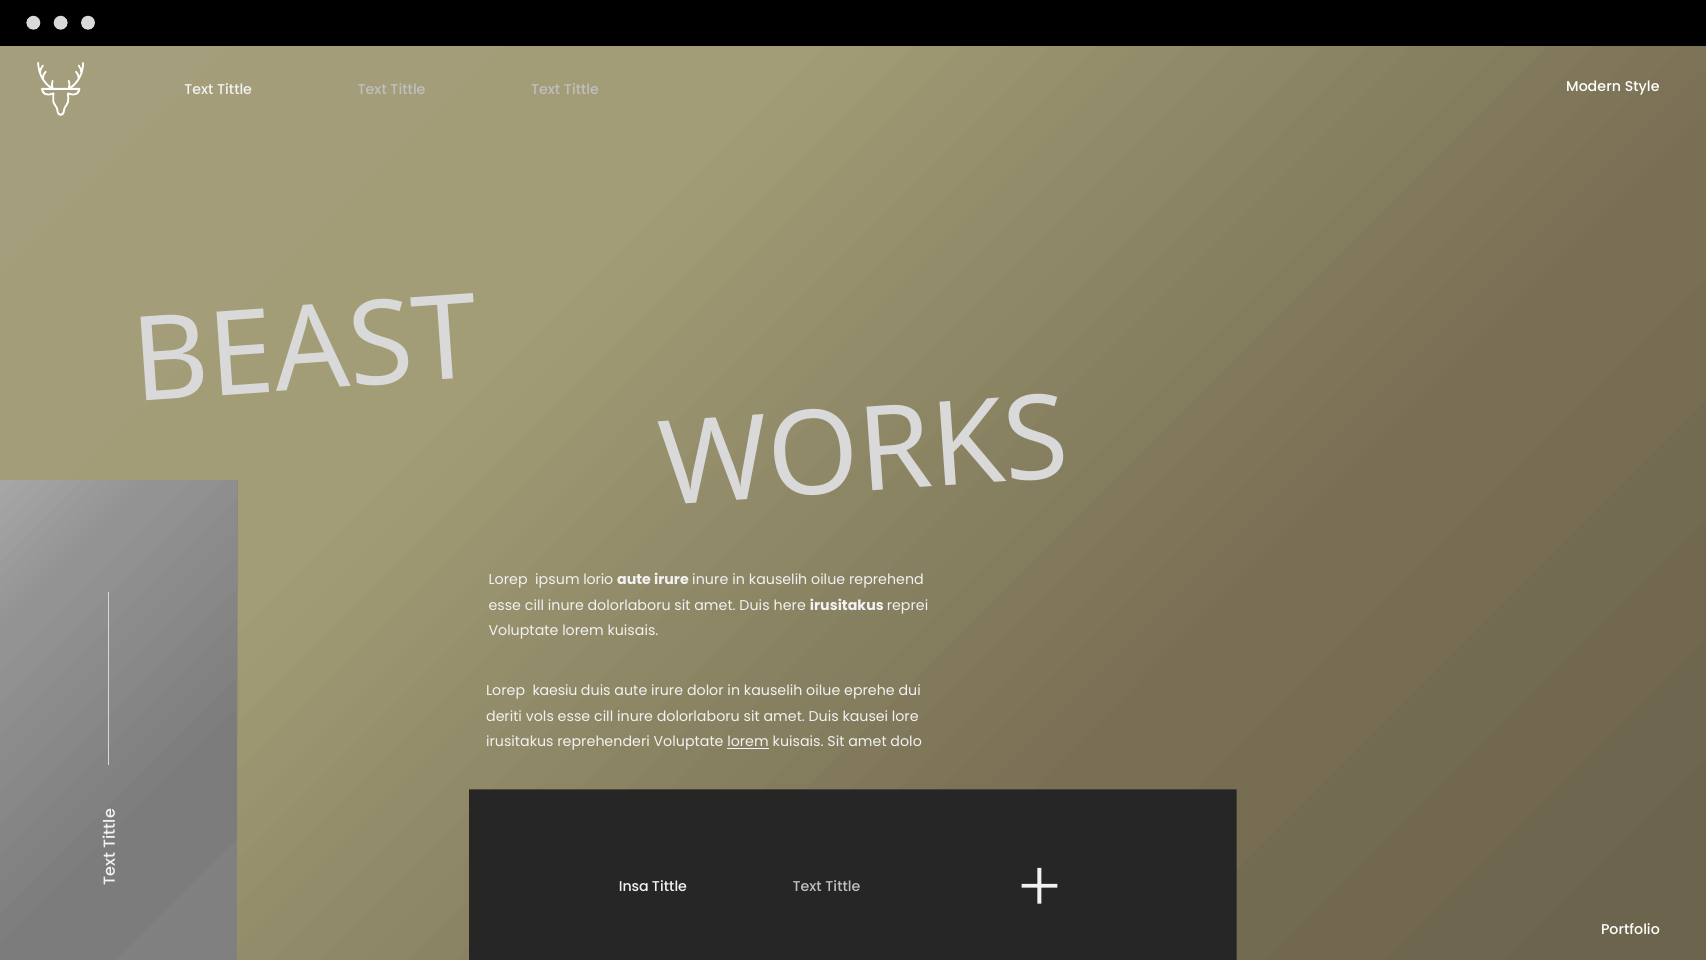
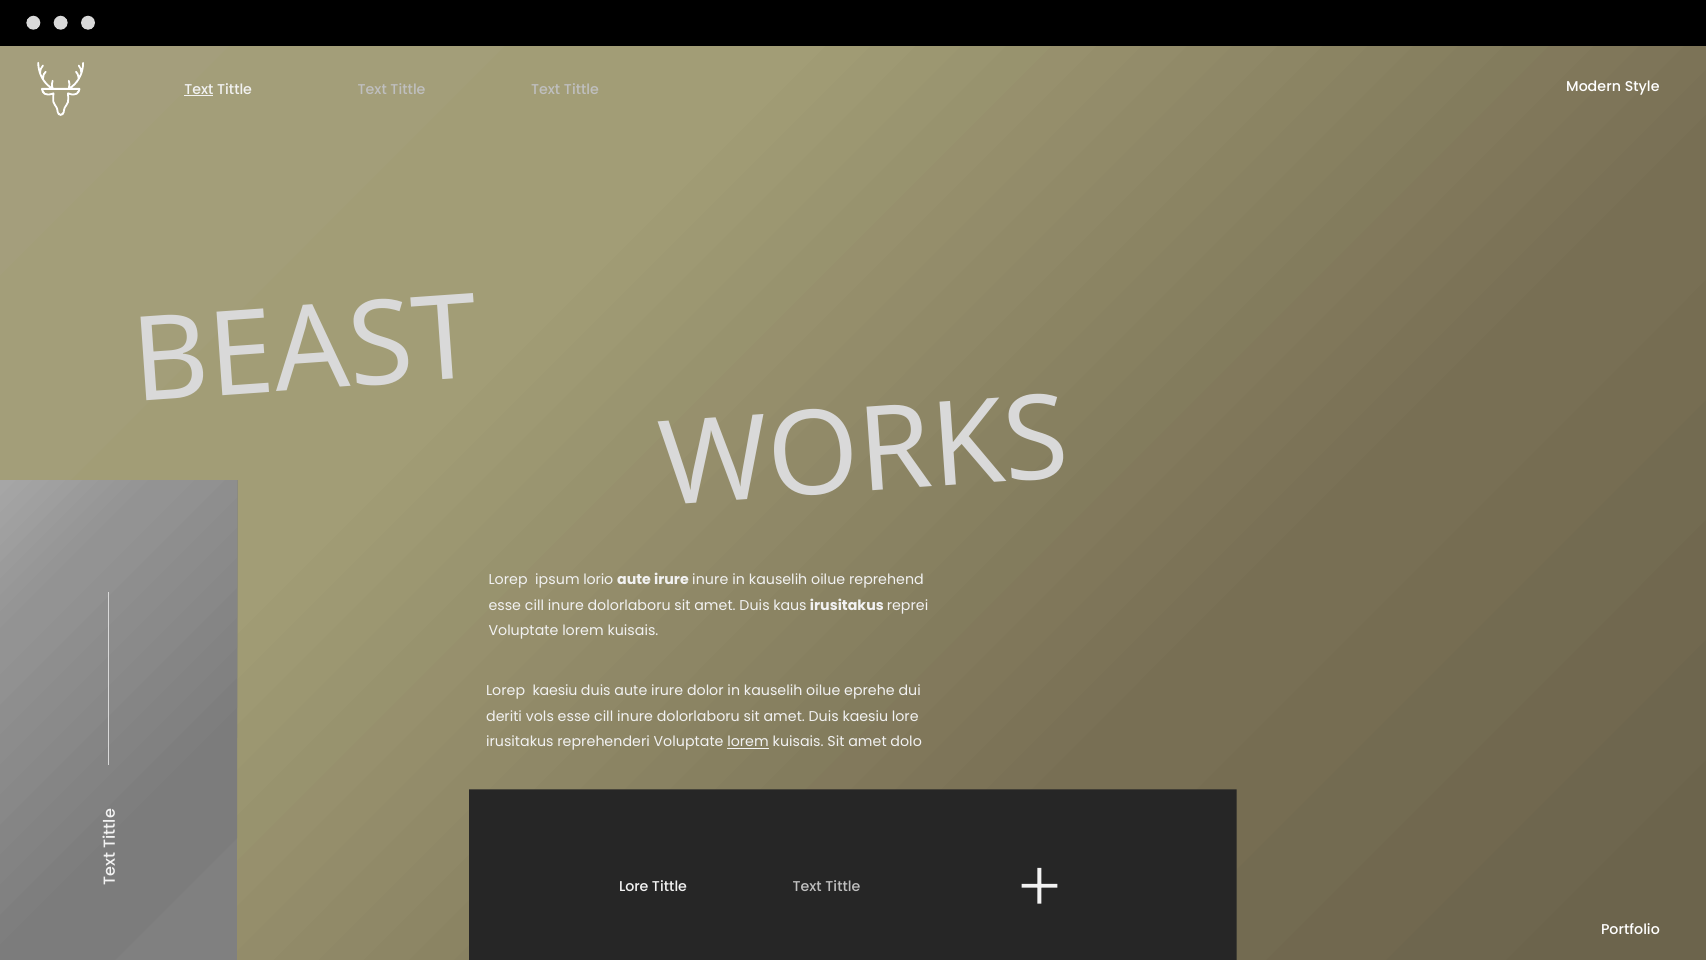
Text at (199, 90) underline: none -> present
here: here -> kaus
Duis kausei: kausei -> kaesiu
Insa at (634, 886): Insa -> Lore
